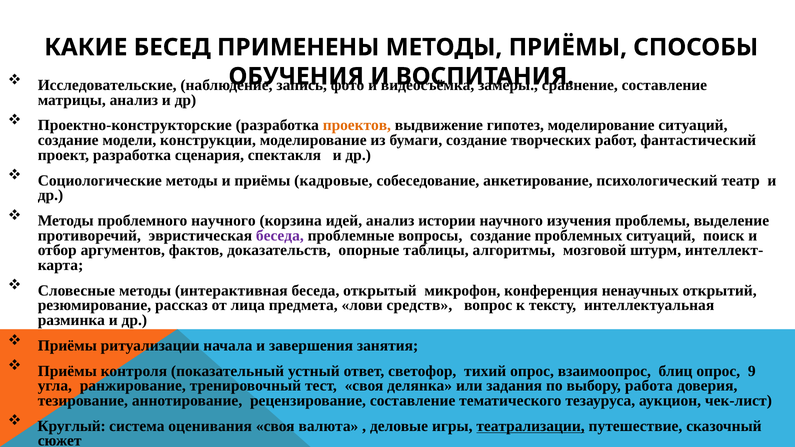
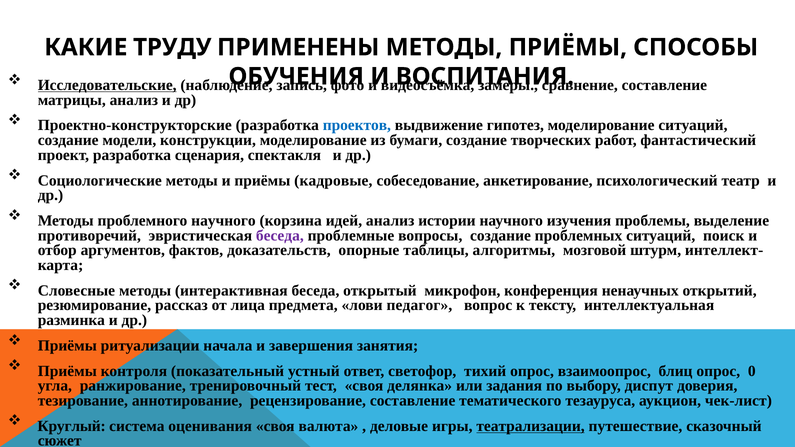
БЕСЕД: БЕСЕД -> ТРУДУ
Исследовательские underline: none -> present
проектов colour: orange -> blue
средств: средств -> педагог
9: 9 -> 0
работа: работа -> диспут
